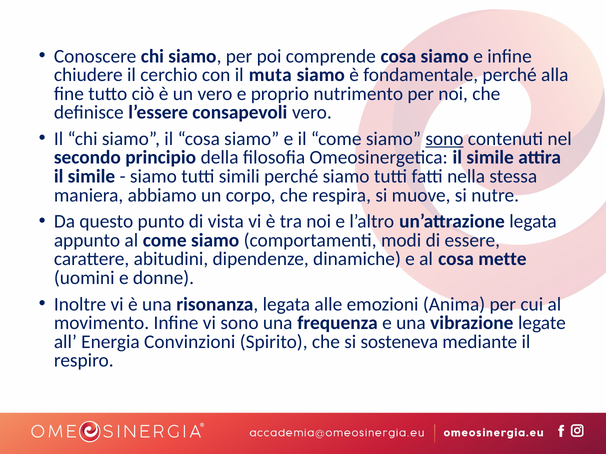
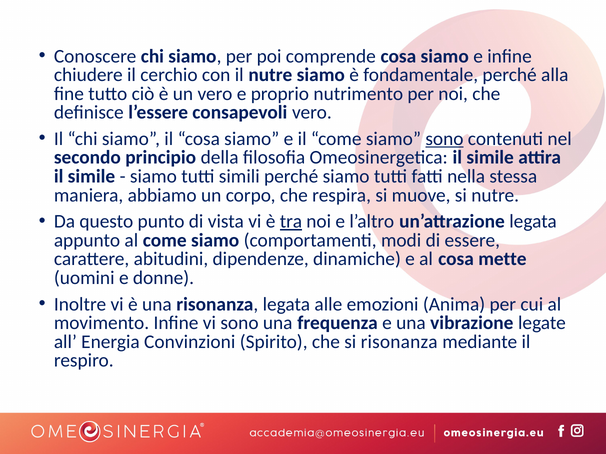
il muta: muta -> nutre
tra underline: none -> present
si sosteneva: sosteneva -> risonanza
